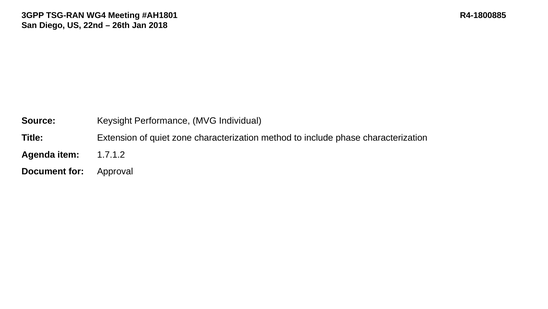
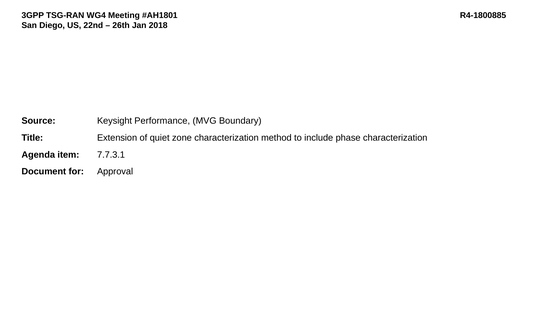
Individual: Individual -> Boundary
1.7.1.2: 1.7.1.2 -> 7.7.3.1
